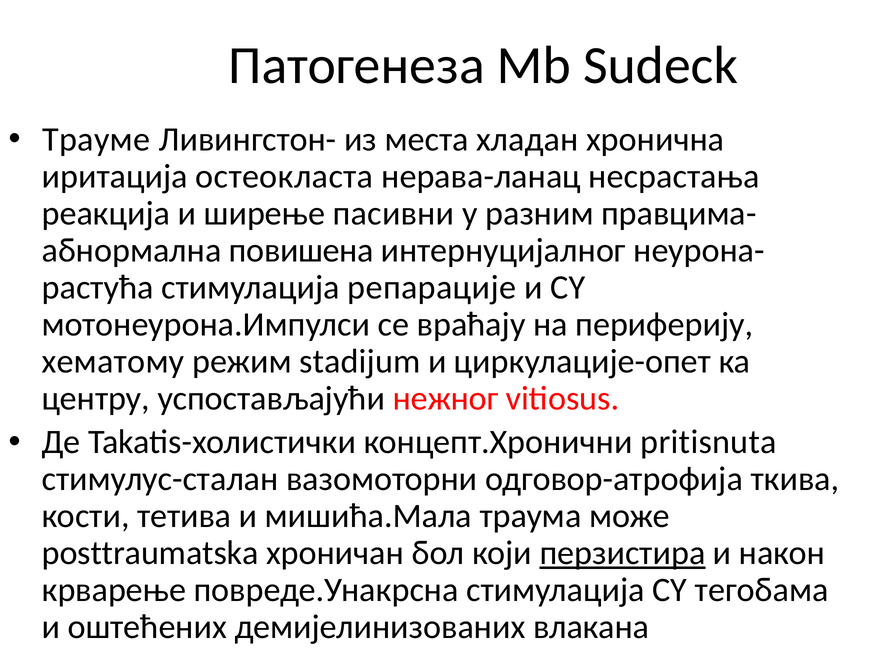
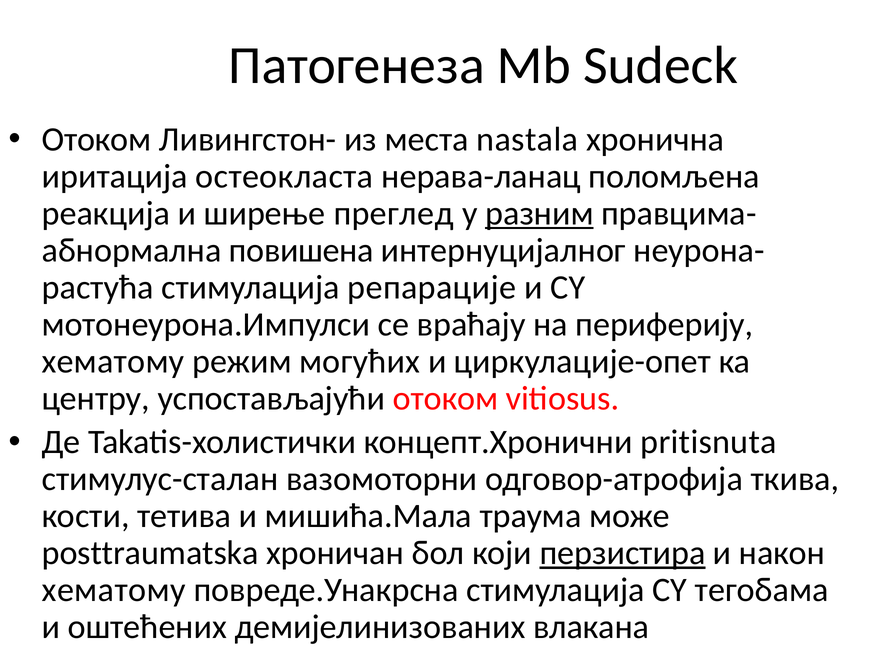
Трауме at (96, 139): Трауме -> Отоком
хладан: хладан -> nastala
несрастања: несрастања -> поломљена
пасивни: пасивни -> преглед
разним underline: none -> present
stadijum: stadijum -> могућих
успостављајући нежног: нежног -> отоком
крварење at (114, 589): крварење -> хематому
